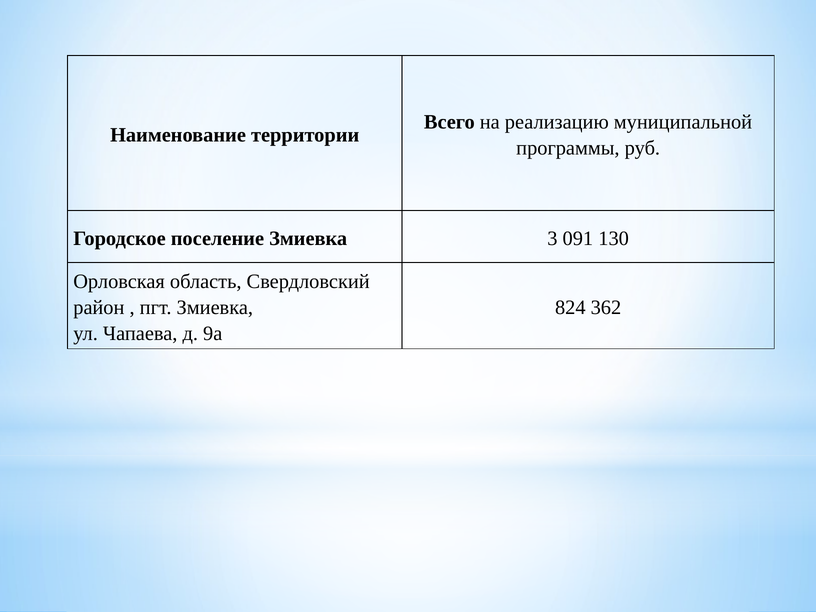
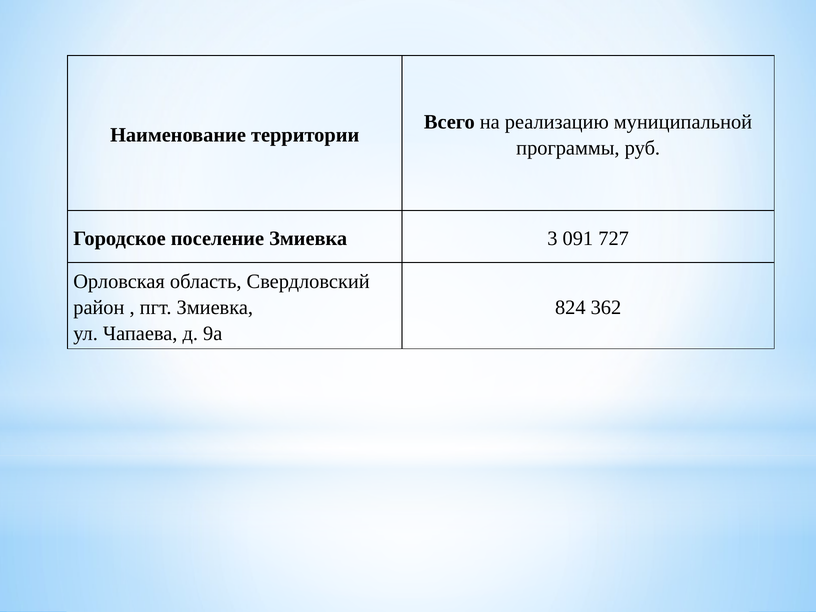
130: 130 -> 727
